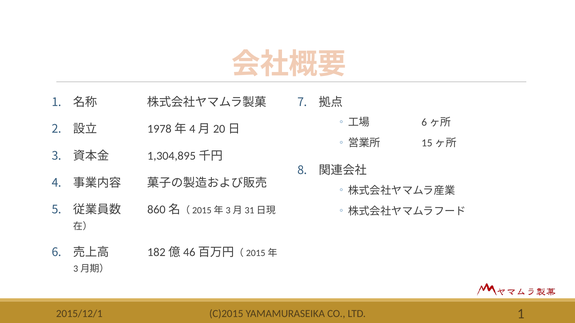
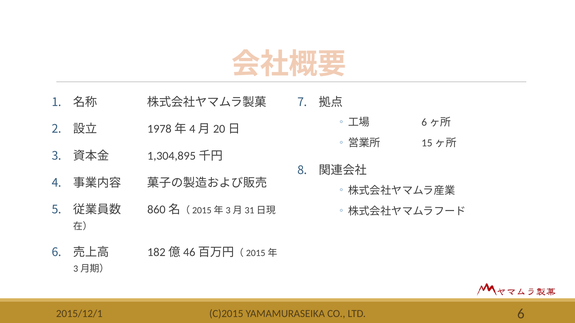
LTD 1: 1 -> 6
